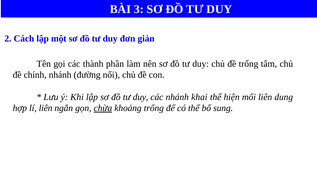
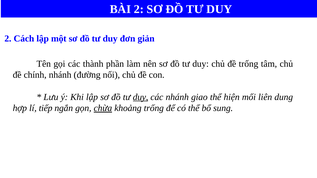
BÀI 3: 3 -> 2
duy at (141, 97) underline: none -> present
khai: khai -> giao
lí liên: liên -> tiếp
